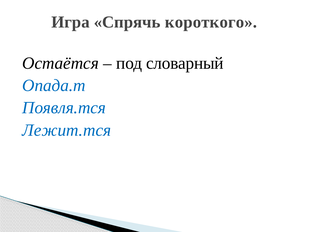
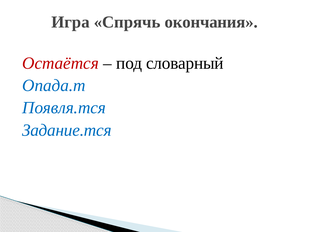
короткого: короткого -> окончания
Остаётся colour: black -> red
Лежит.тся: Лежит.тся -> Задание.тся
